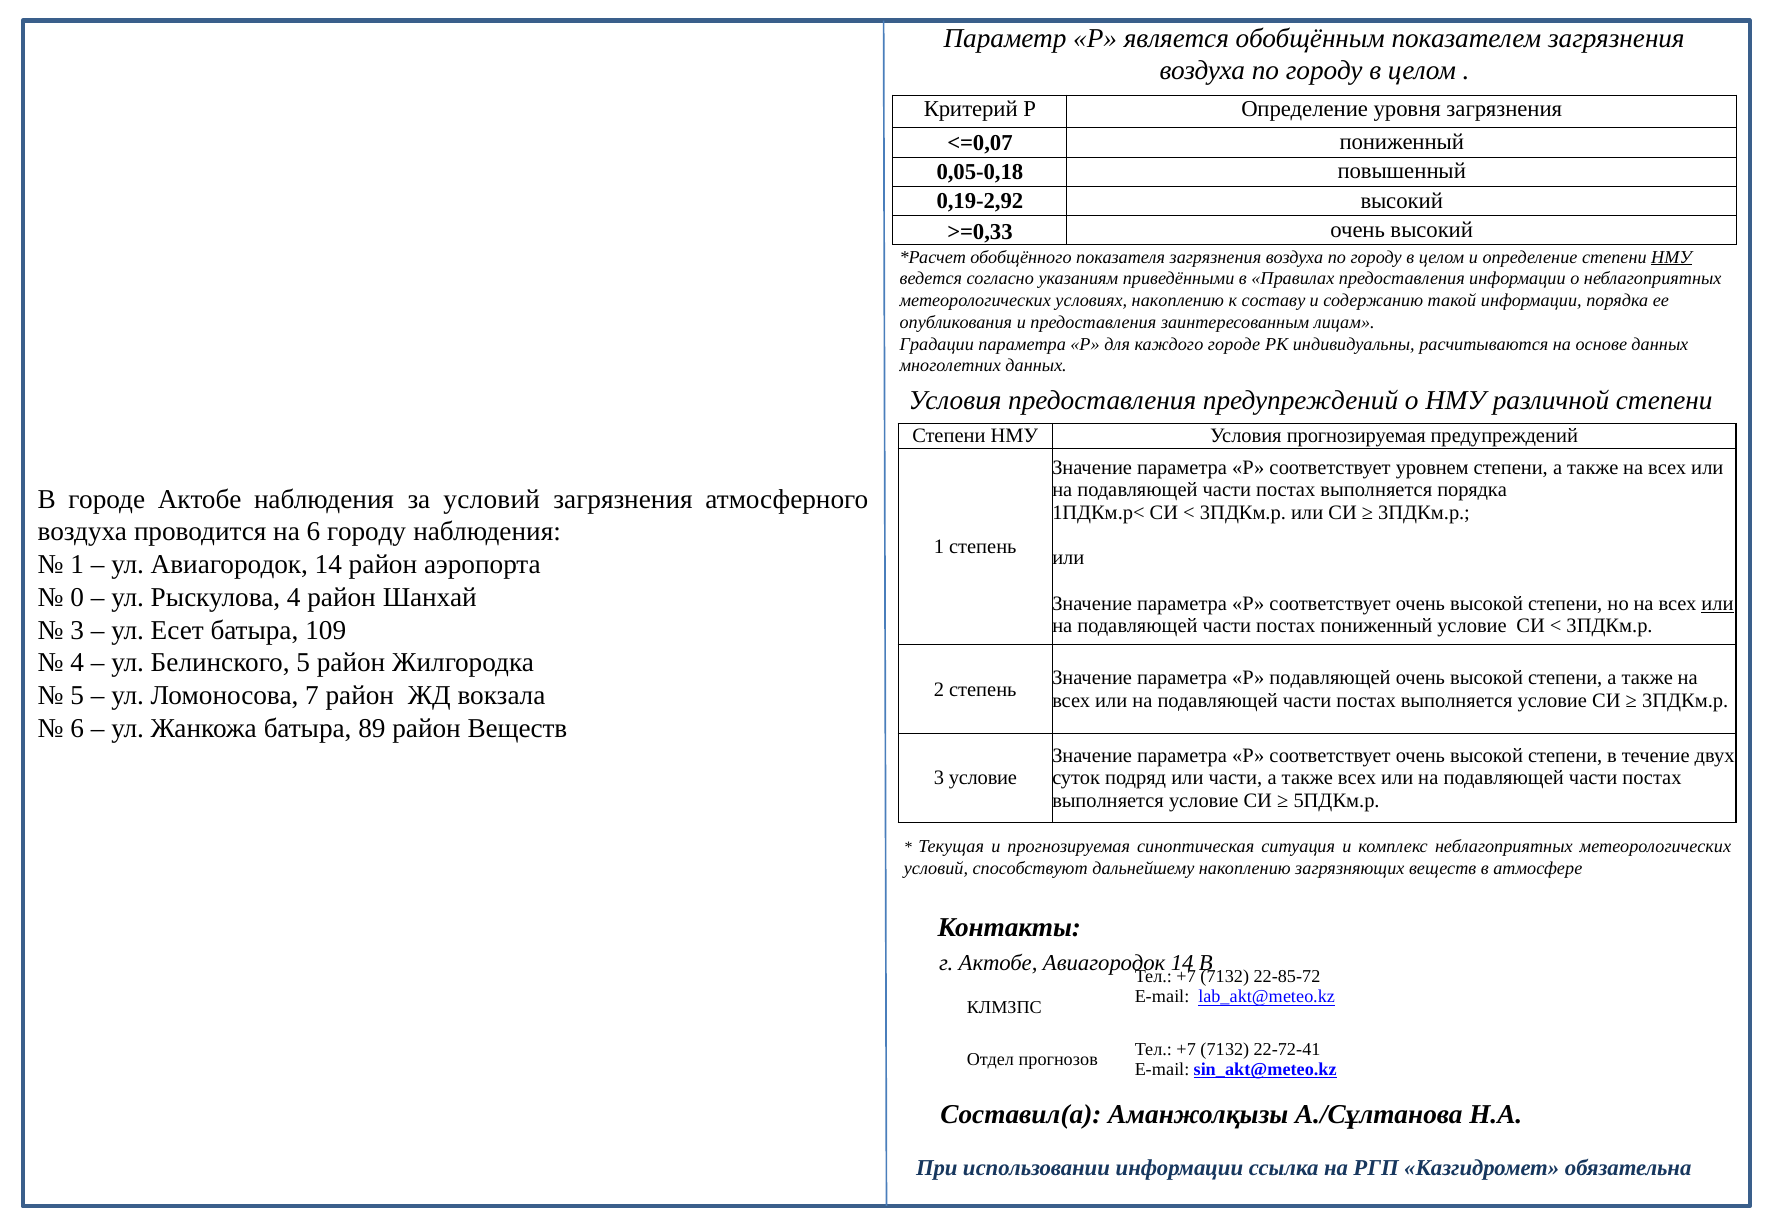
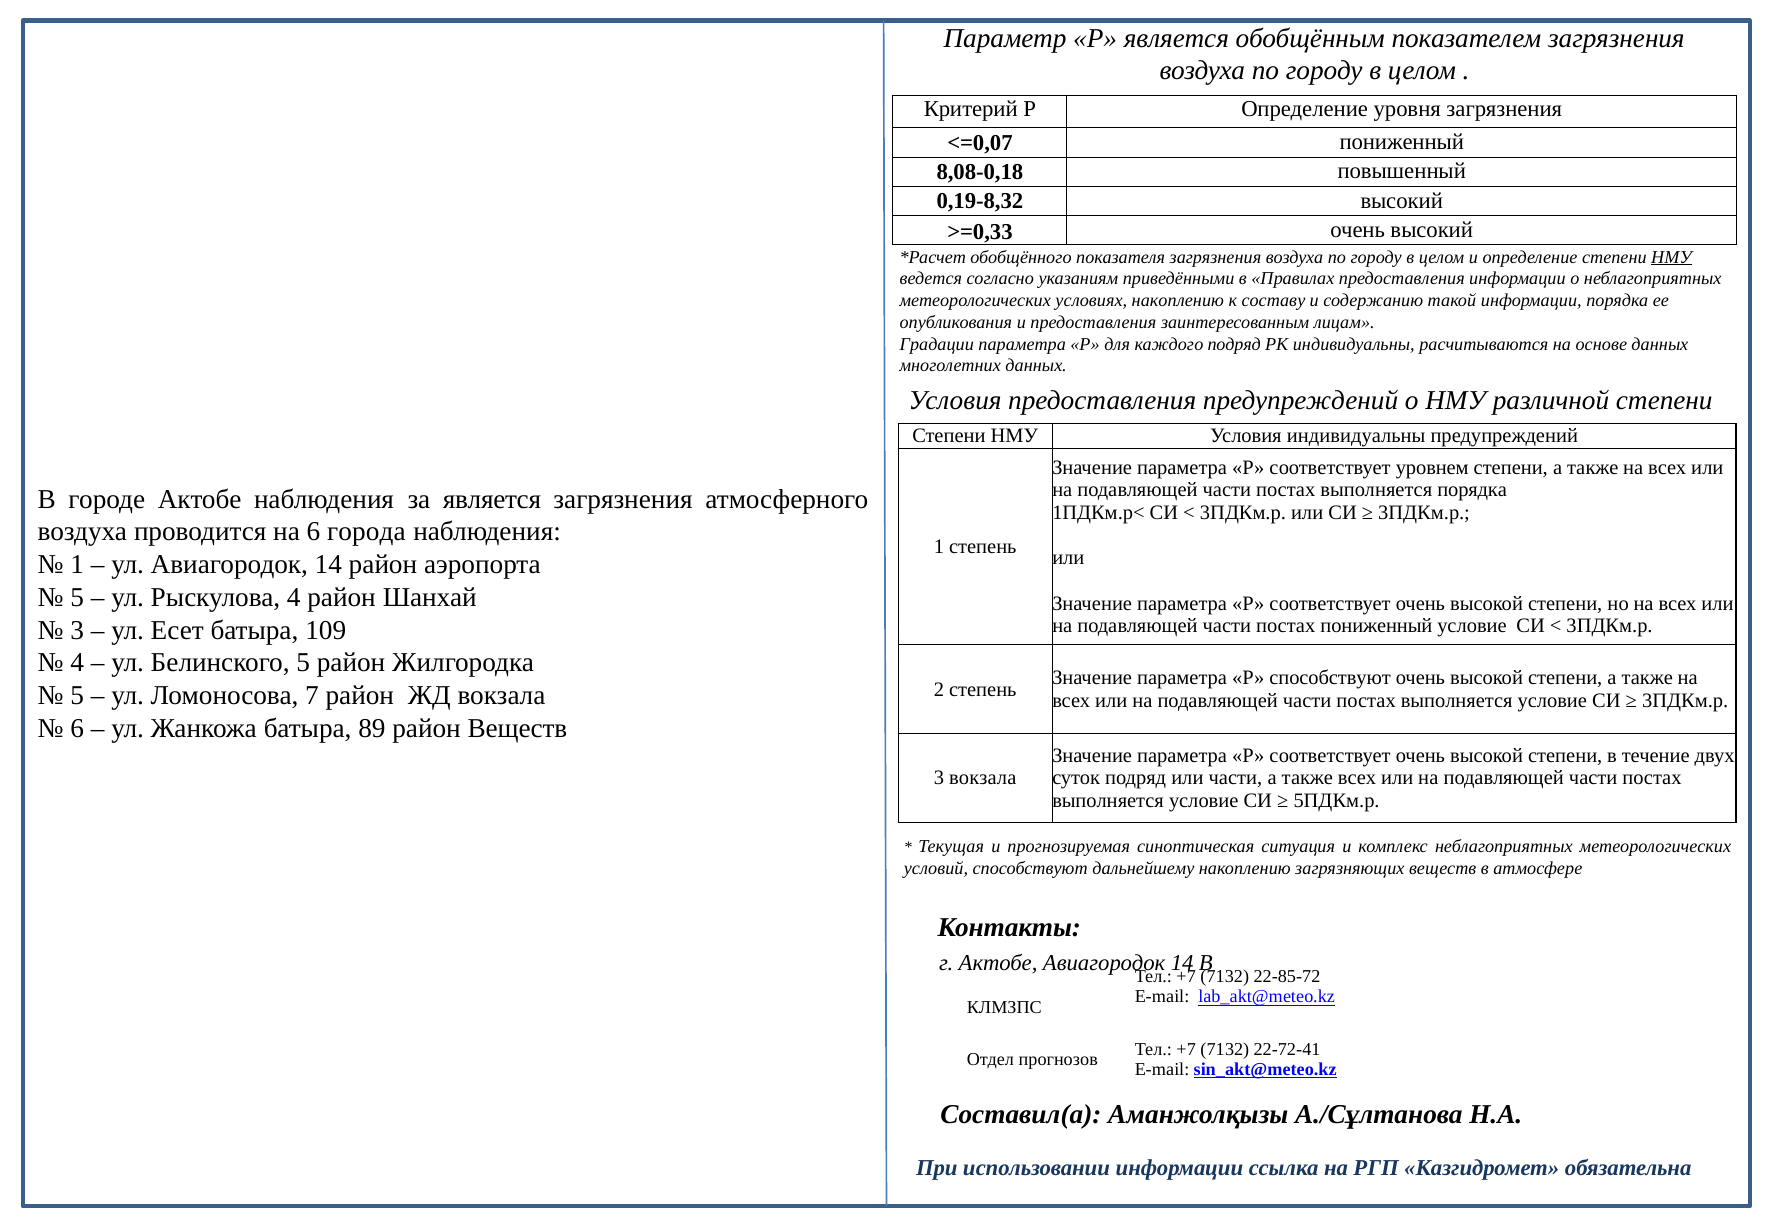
0,05-0,18: 0,05-0,18 -> 8,08-0,18
0,19-2,92: 0,19-2,92 -> 0,19-8,32
каждого городе: городе -> подряд
Условия прогнозируемая: прогнозируемая -> индивидуальны
за условий: условий -> является
6 городу: городу -> города
0 at (77, 598): 0 -> 5
или at (1718, 604) underline: present -> none
Р подавляющей: подавляющей -> способствуют
3 условие: условие -> вокзала
